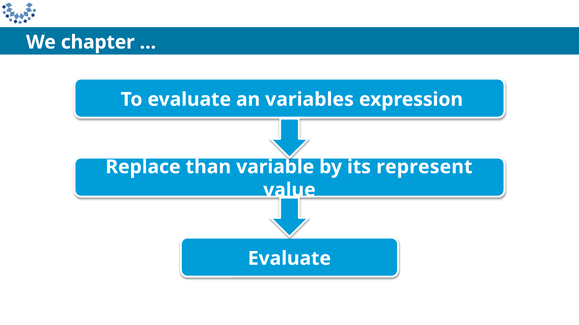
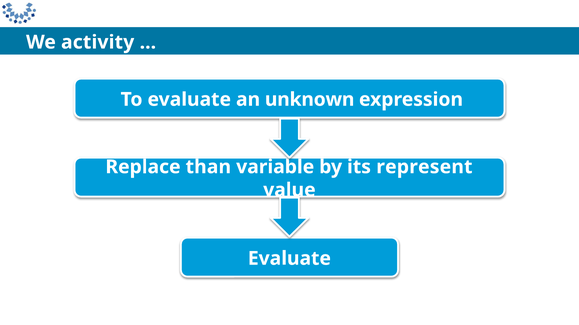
chapter: chapter -> activity
variables: variables -> unknown
